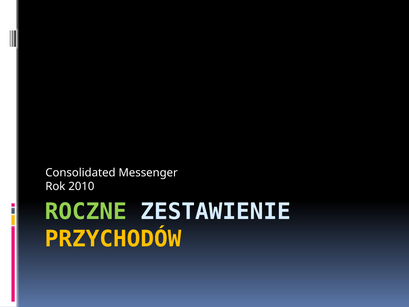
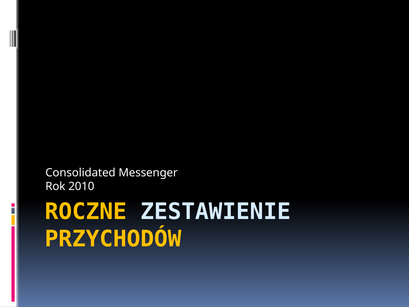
ROCZNE colour: light green -> yellow
